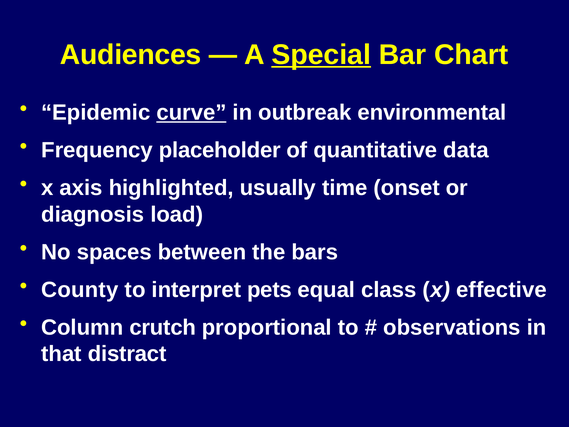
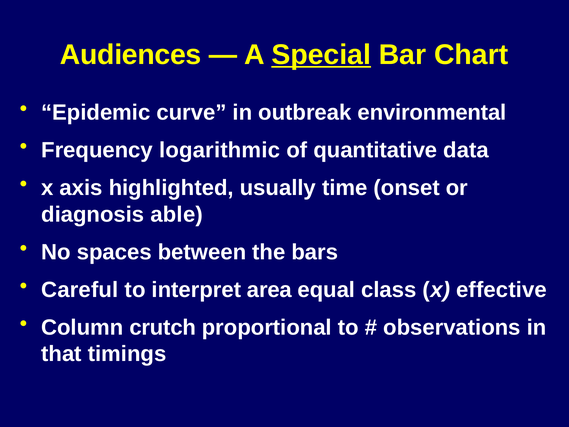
curve underline: present -> none
placeholder: placeholder -> logarithmic
load: load -> able
County: County -> Careful
pets: pets -> area
distract: distract -> timings
